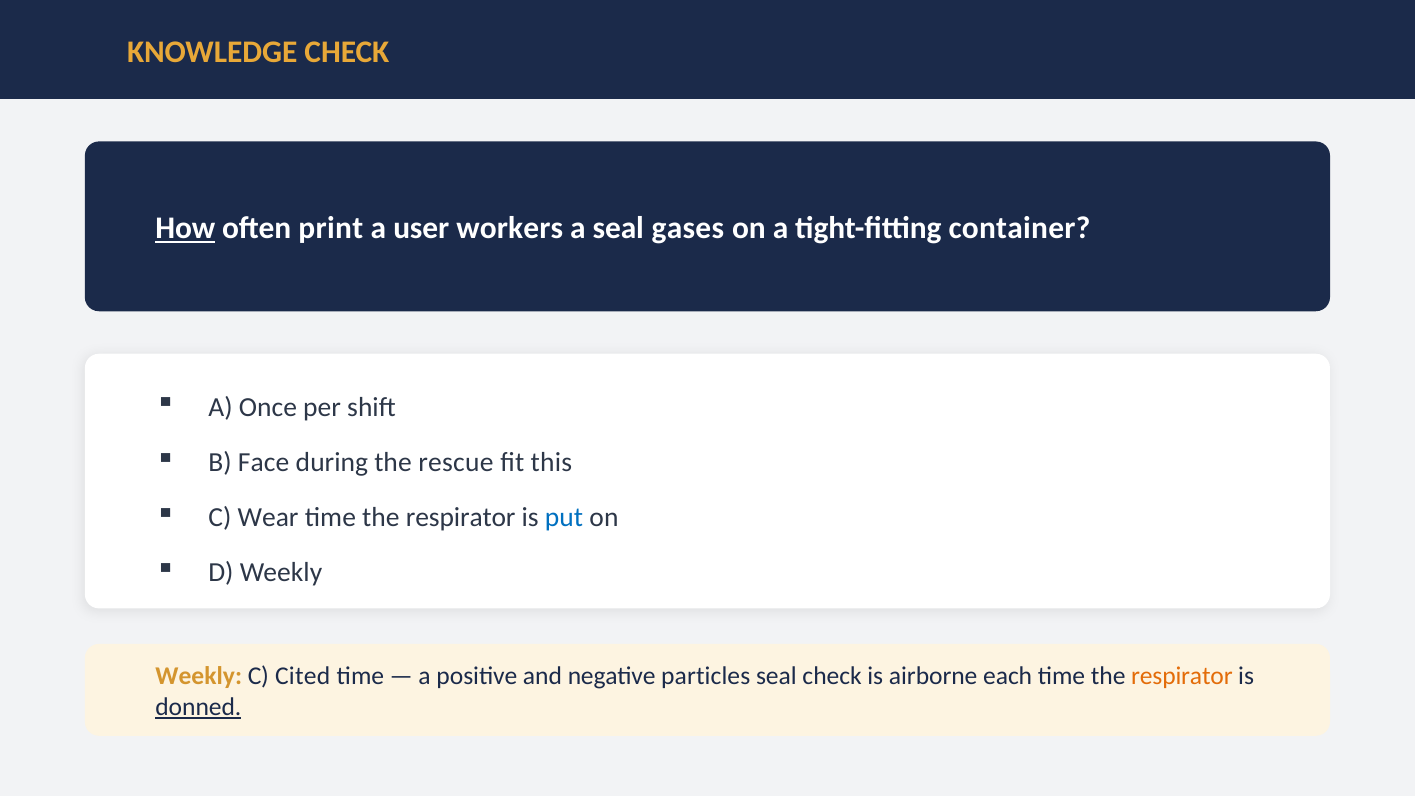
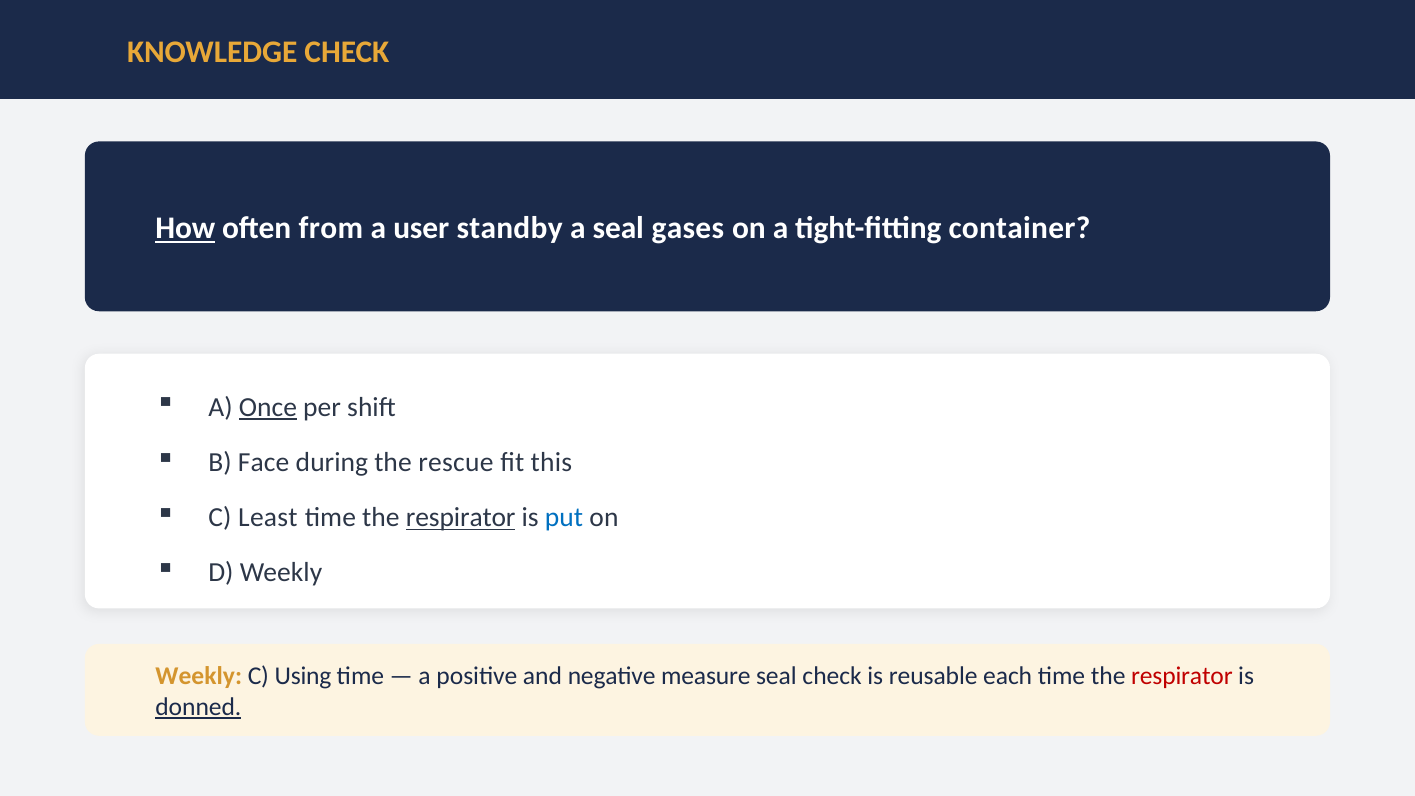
print: print -> from
workers: workers -> standby
Once underline: none -> present
Wear: Wear -> Least
respirator at (461, 517) underline: none -> present
Cited: Cited -> Using
particles: particles -> measure
airborne: airborne -> reusable
respirator at (1182, 676) colour: orange -> red
